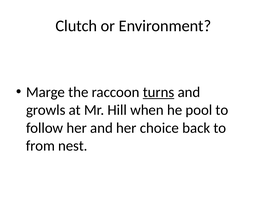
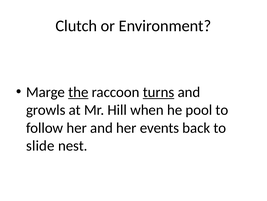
the underline: none -> present
choice: choice -> events
from: from -> slide
